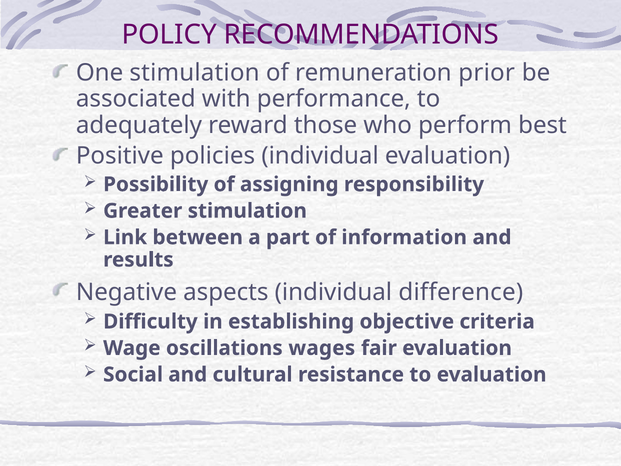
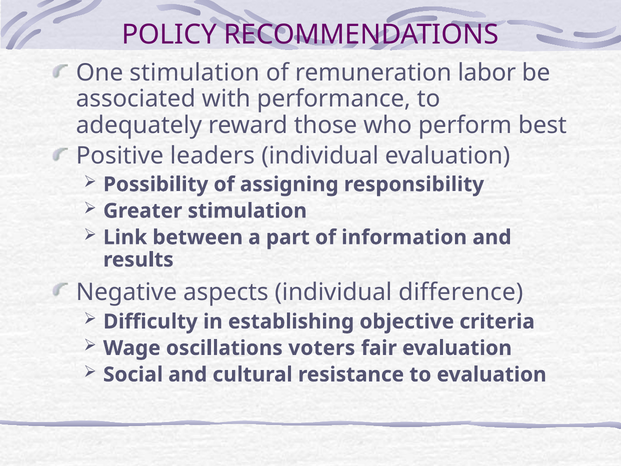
prior: prior -> labor
policies: policies -> leaders
wages: wages -> voters
